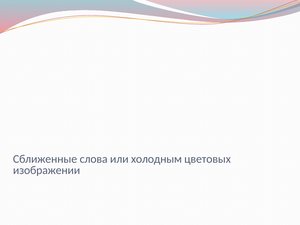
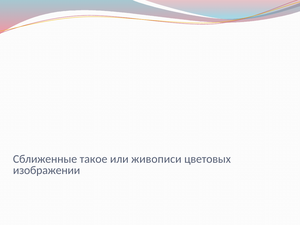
слова: слова -> такое
холодным: холодным -> живописи
